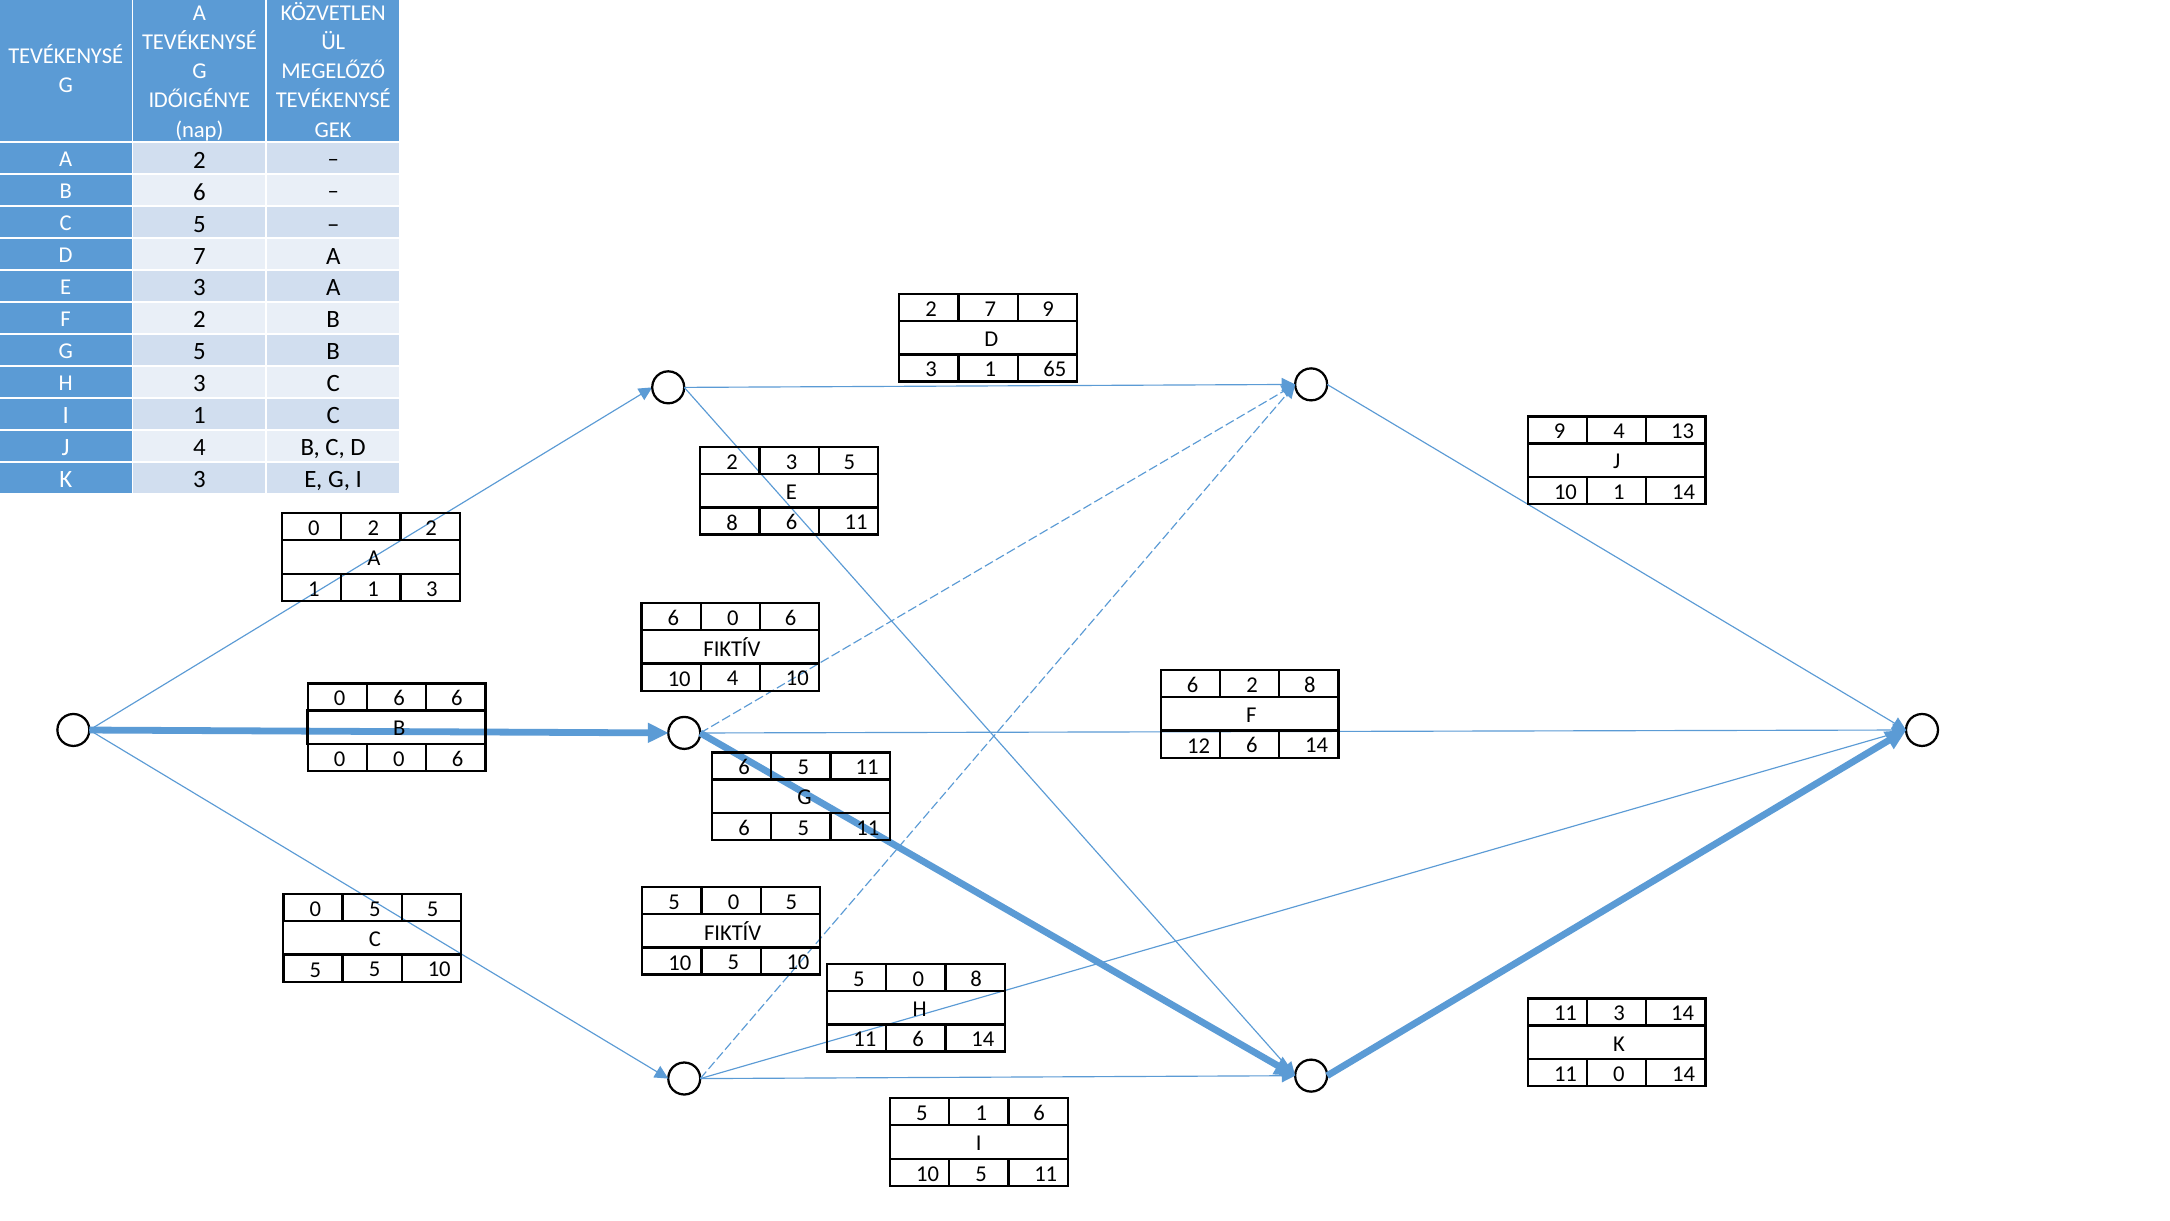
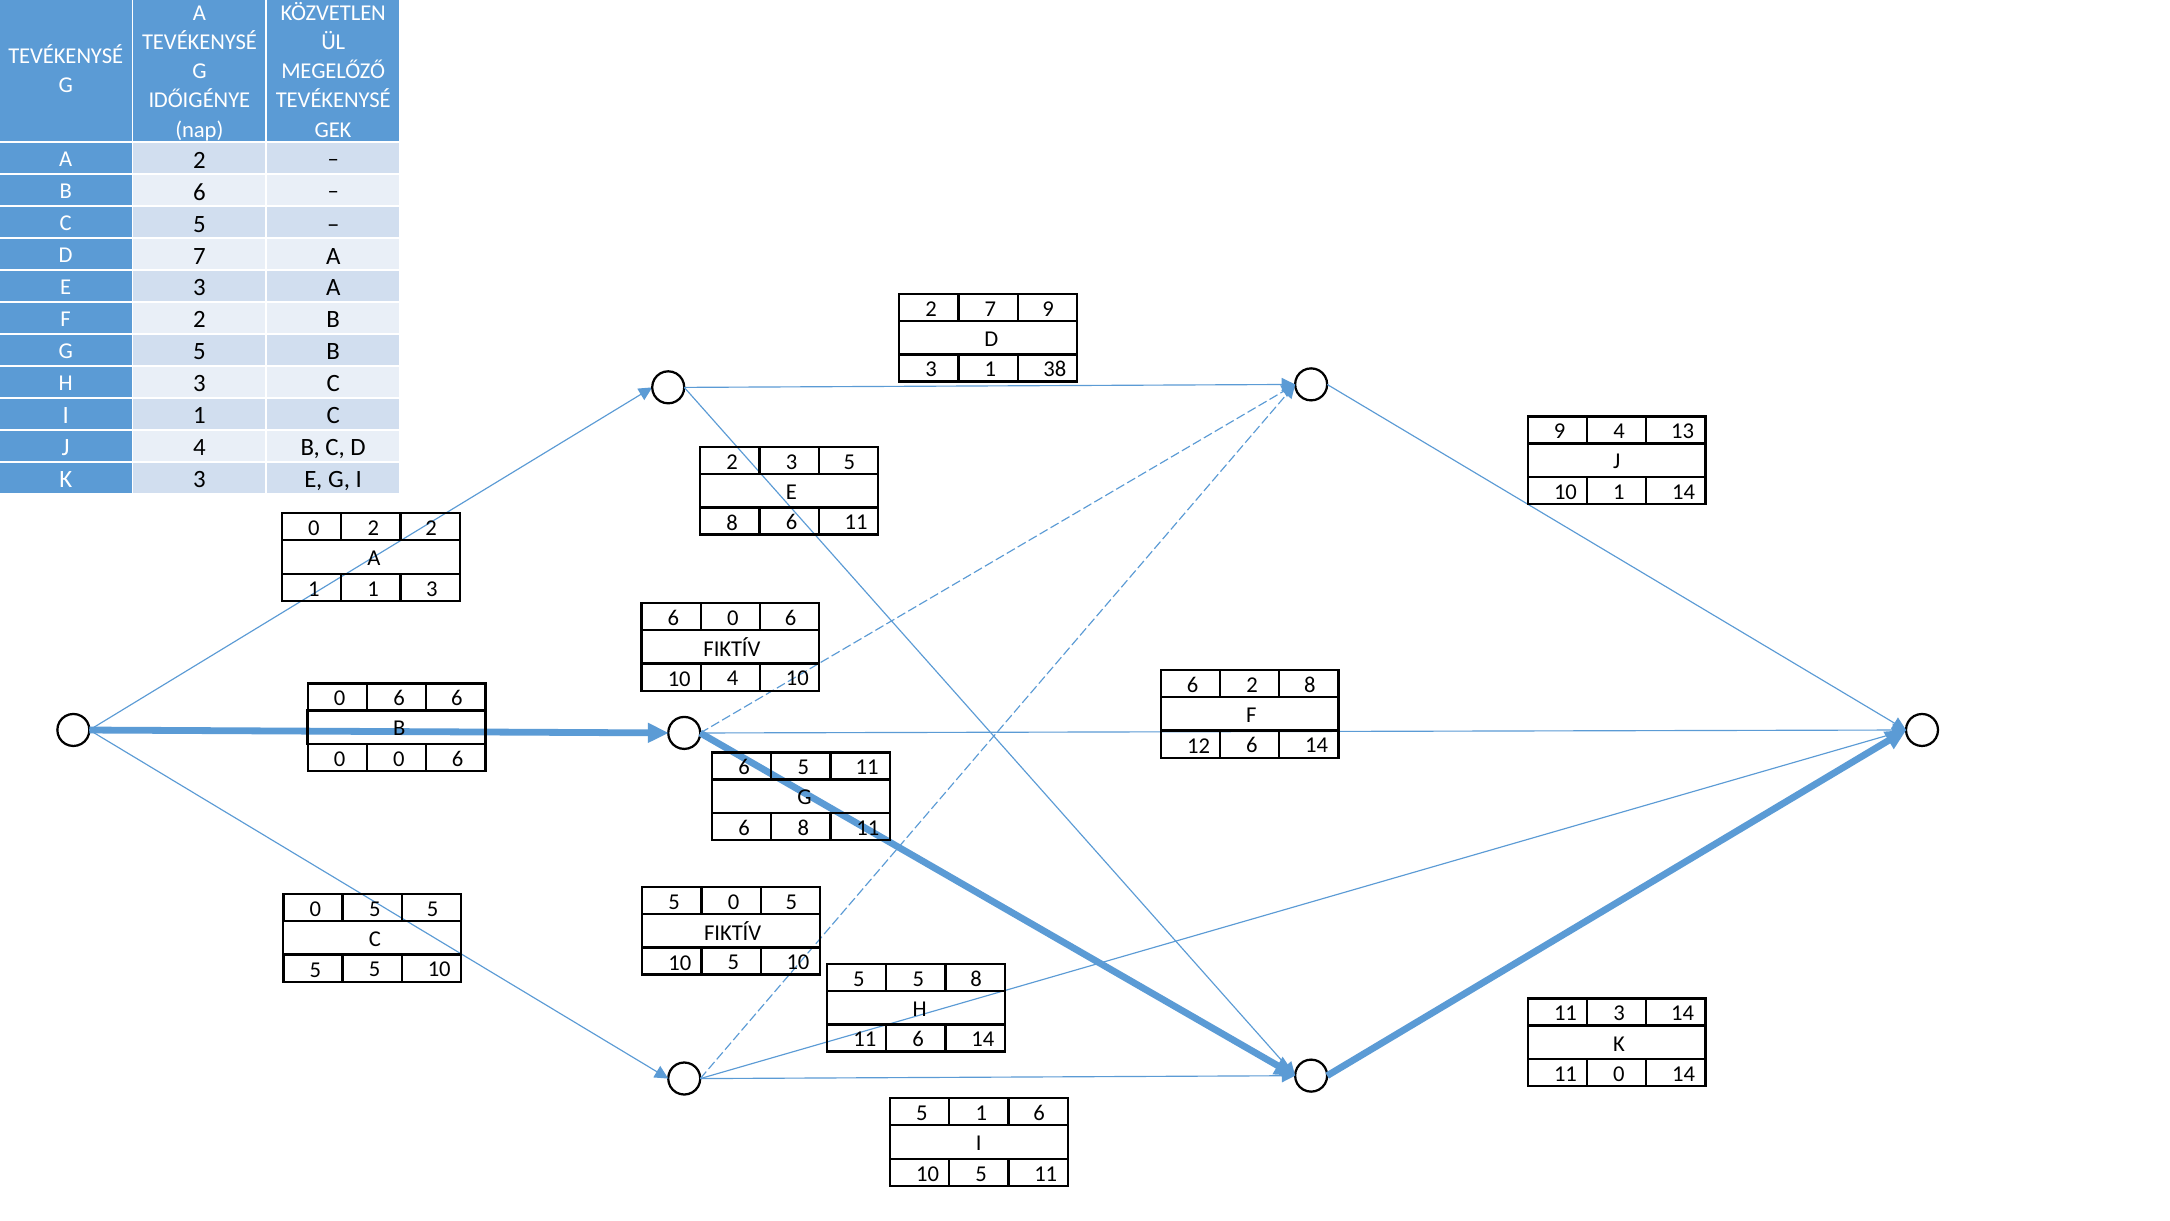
65: 65 -> 38
5 at (803, 828): 5 -> 8
0 at (918, 978): 0 -> 5
